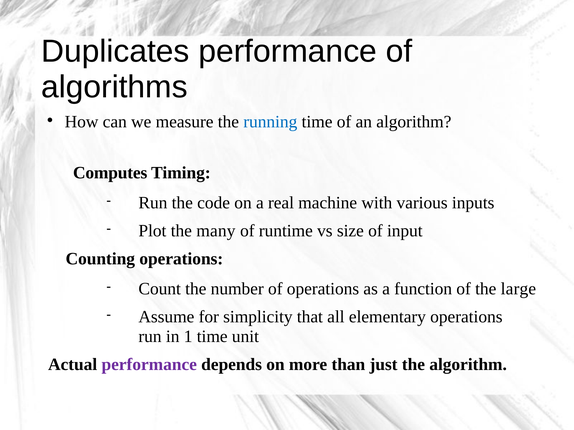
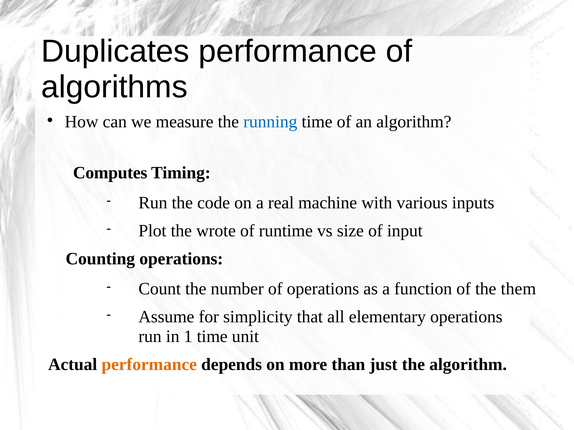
many: many -> wrote
large: large -> them
performance at (149, 365) colour: purple -> orange
